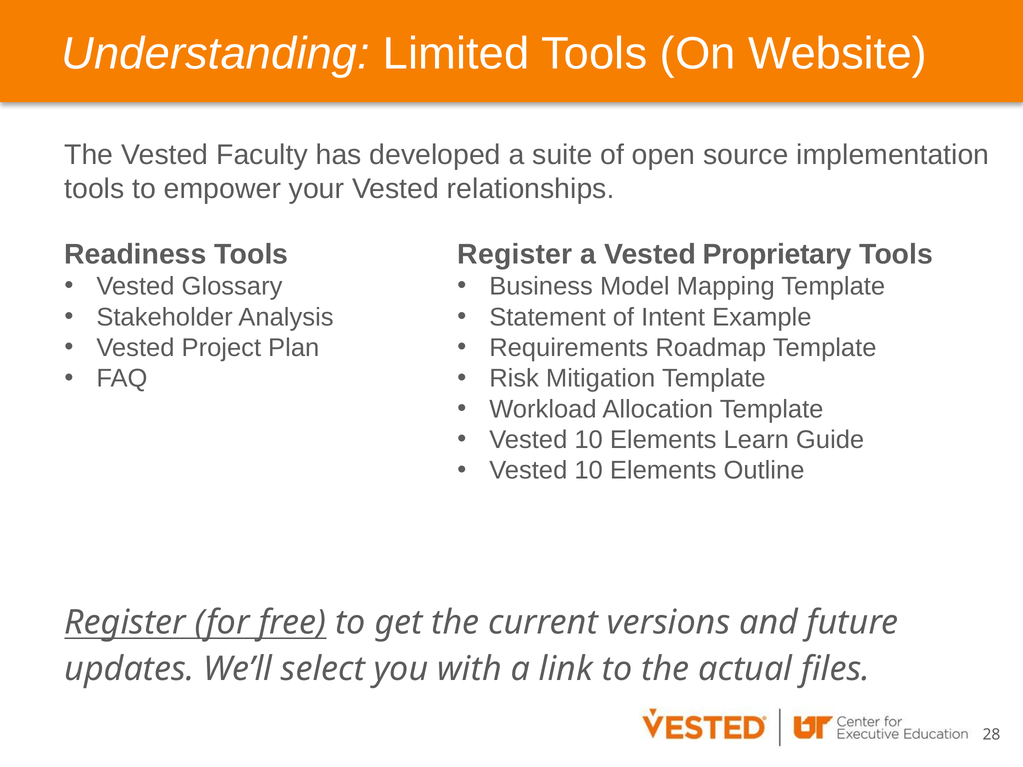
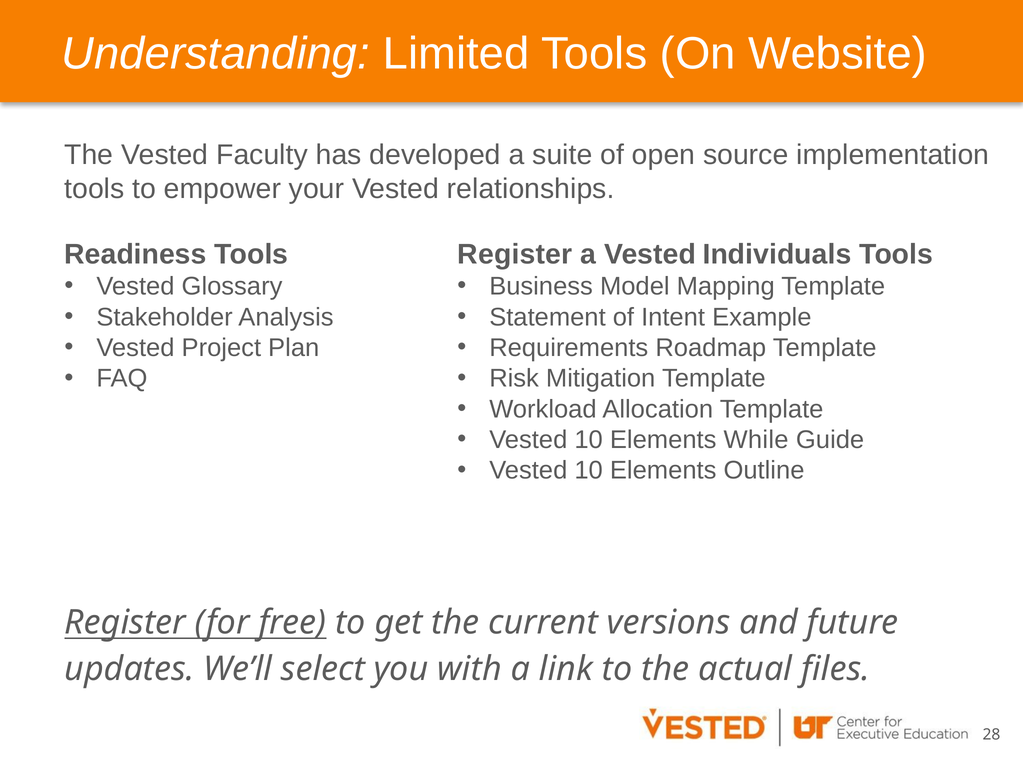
Proprietary: Proprietary -> Individuals
Learn: Learn -> While
